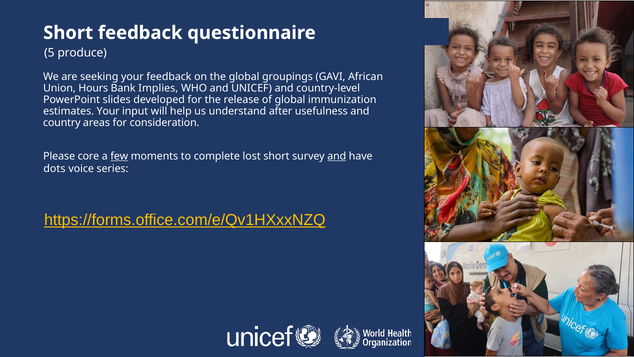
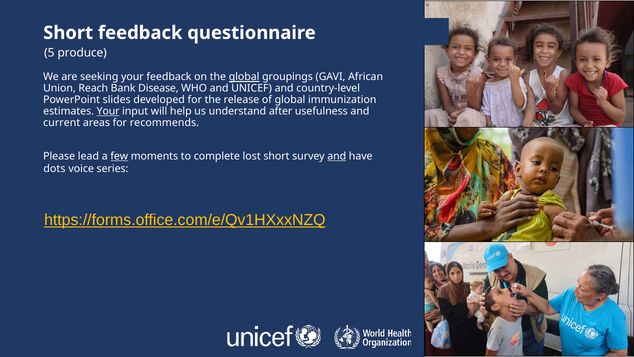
global at (244, 77) underline: none -> present
Hours: Hours -> Reach
Implies: Implies -> Disease
Your at (108, 111) underline: none -> present
country: country -> current
consideration: consideration -> recommends
core: core -> lead
